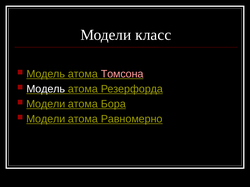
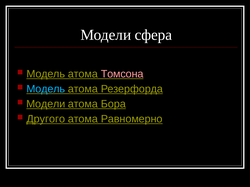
класс: класс -> сфера
Модель at (46, 89) colour: white -> light blue
Модели at (46, 119): Модели -> Другого
